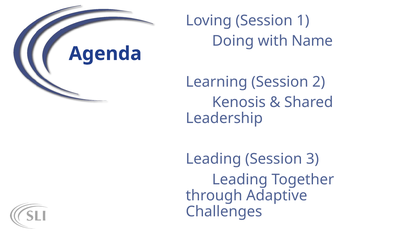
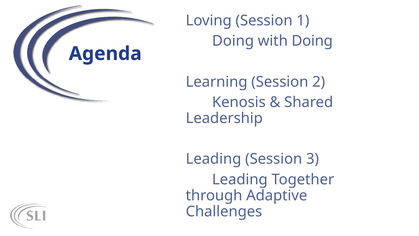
with Name: Name -> Doing
